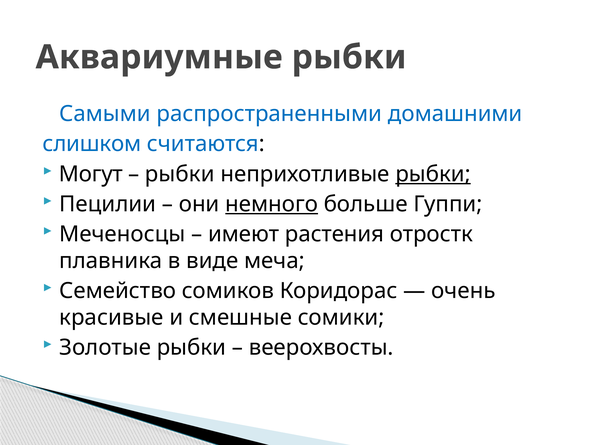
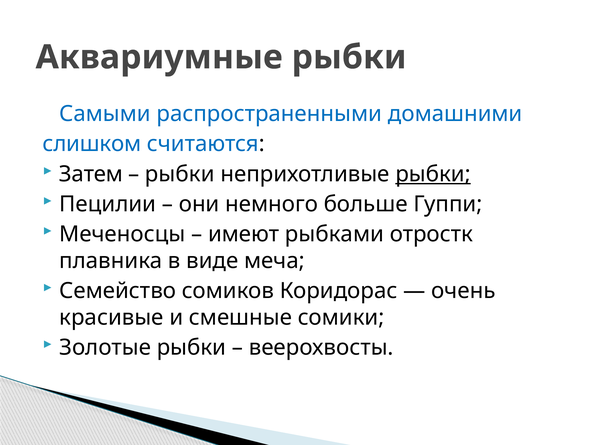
Могут: Могут -> Затем
немного underline: present -> none
растения: растения -> рыбками
